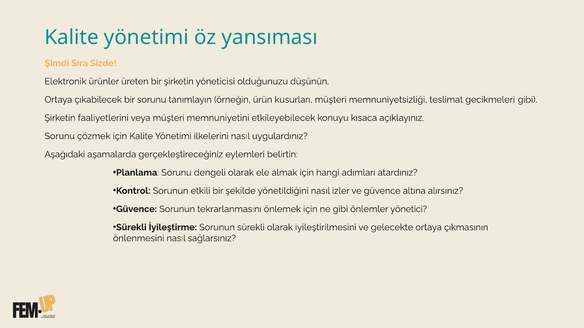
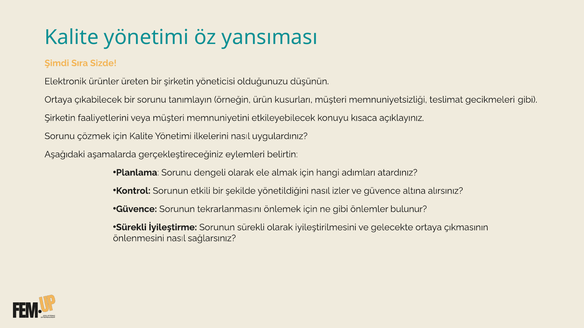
yönetici: yönetici -> bulunur
